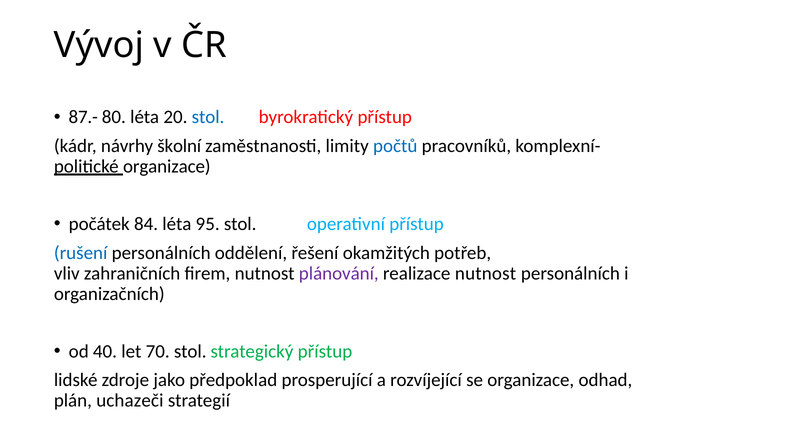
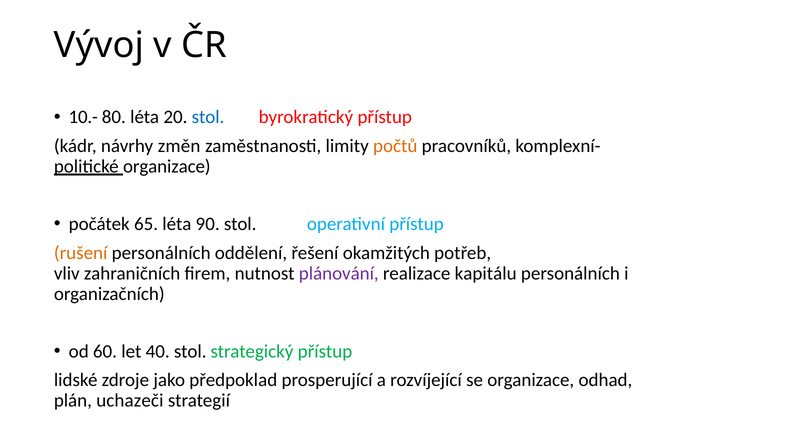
87.-: 87.- -> 10.-
školní: školní -> změn
počtů colour: blue -> orange
84: 84 -> 65
95: 95 -> 90
rušení colour: blue -> orange
realizace nutnost: nutnost -> kapitálu
40: 40 -> 60
70: 70 -> 40
